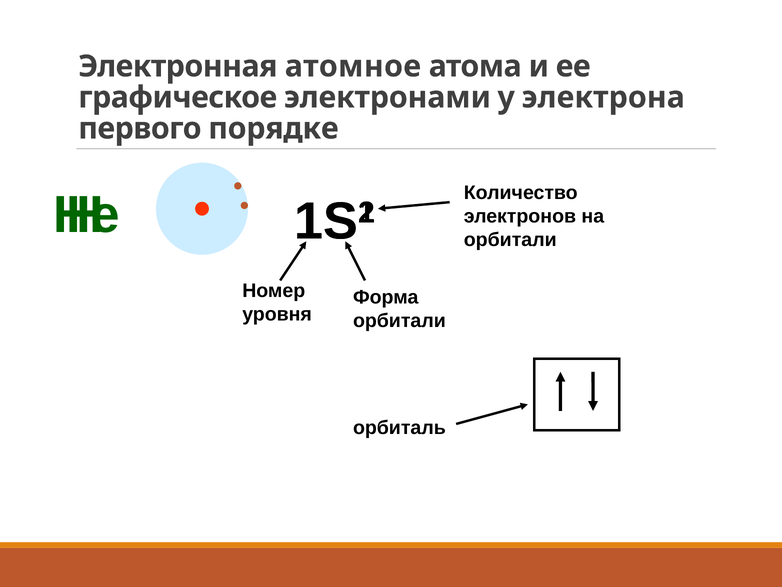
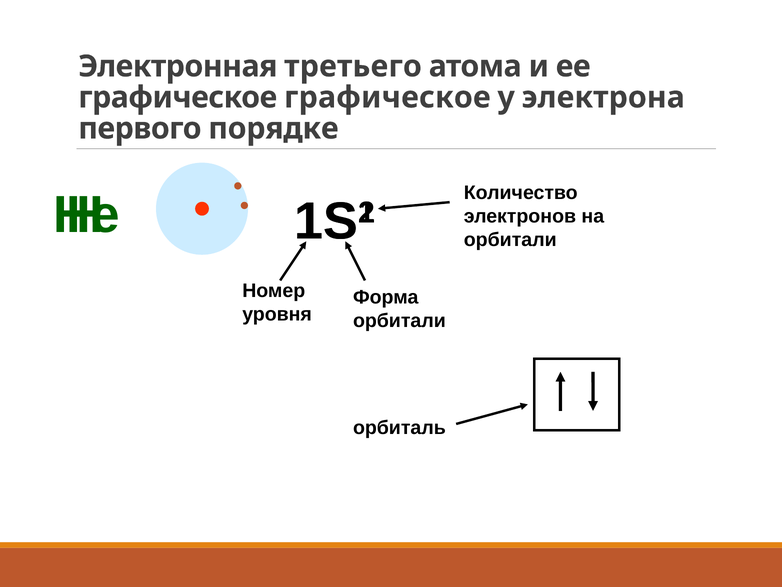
атомное: атомное -> третьего
графическое электронами: электронами -> графическое
